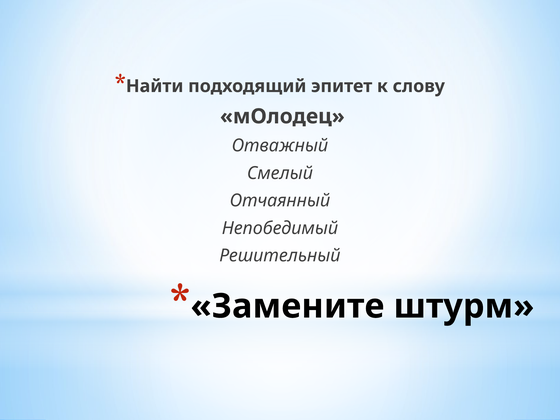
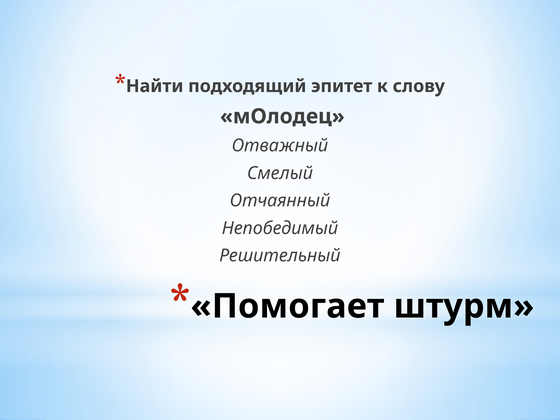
Замените: Замените -> Помогает
